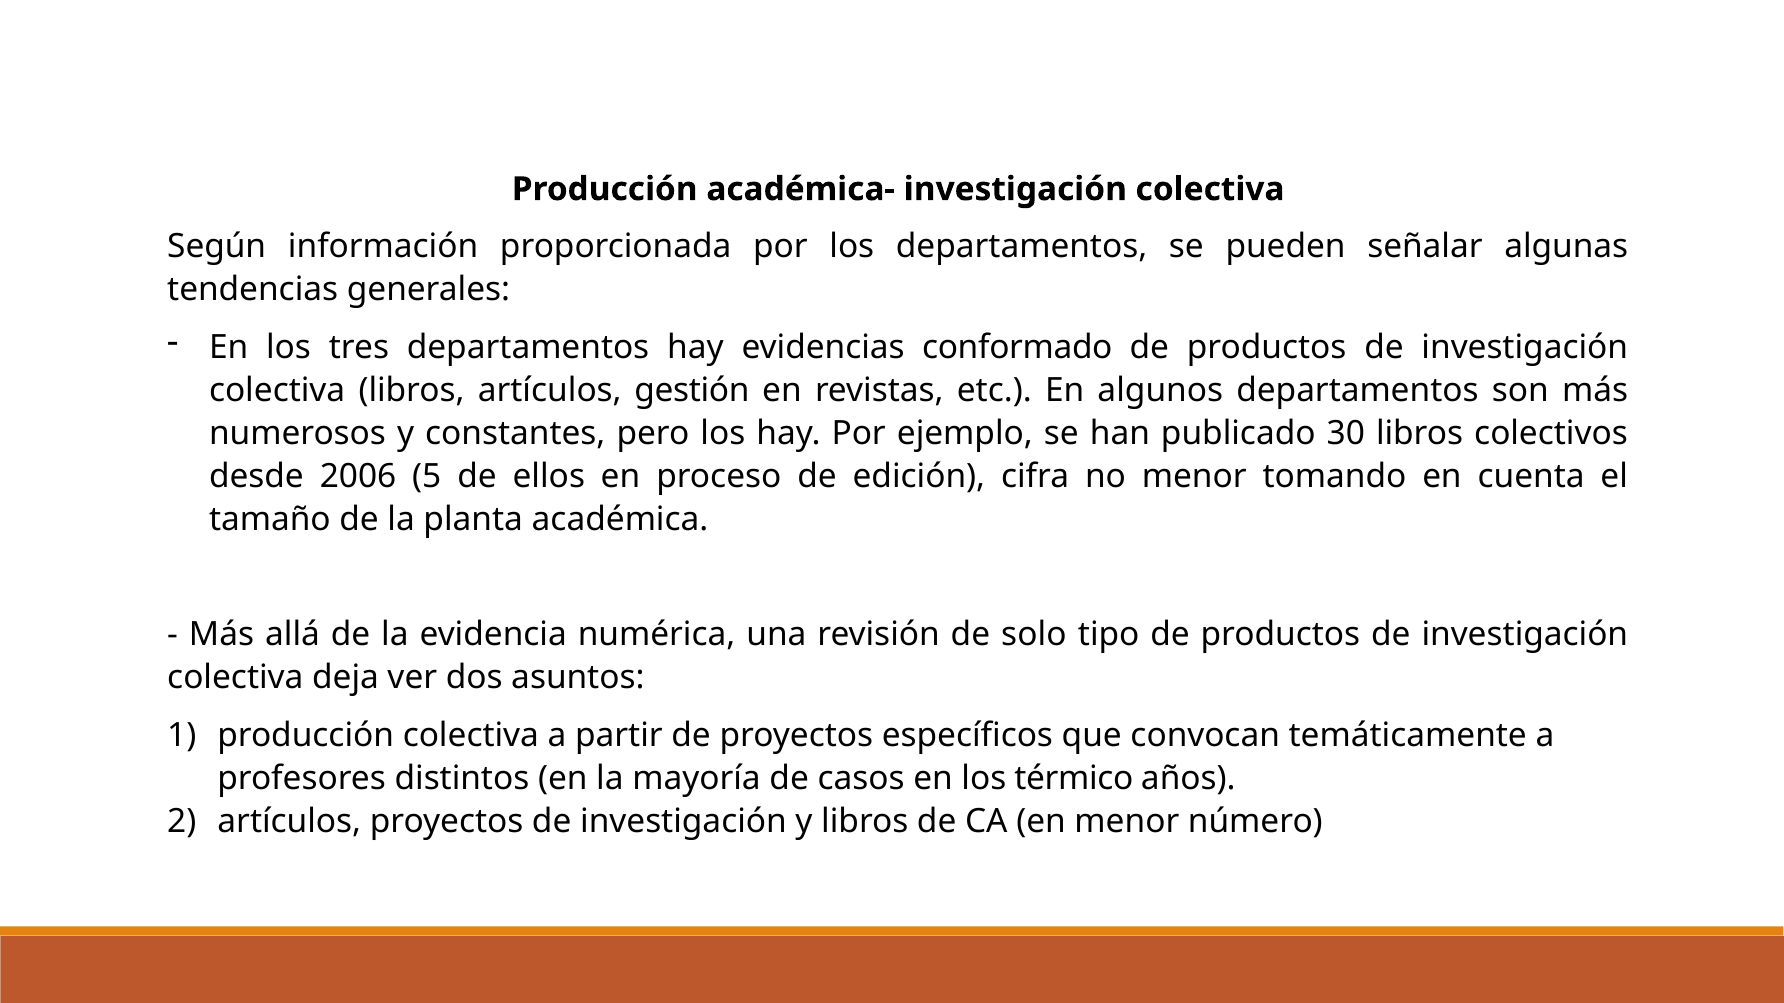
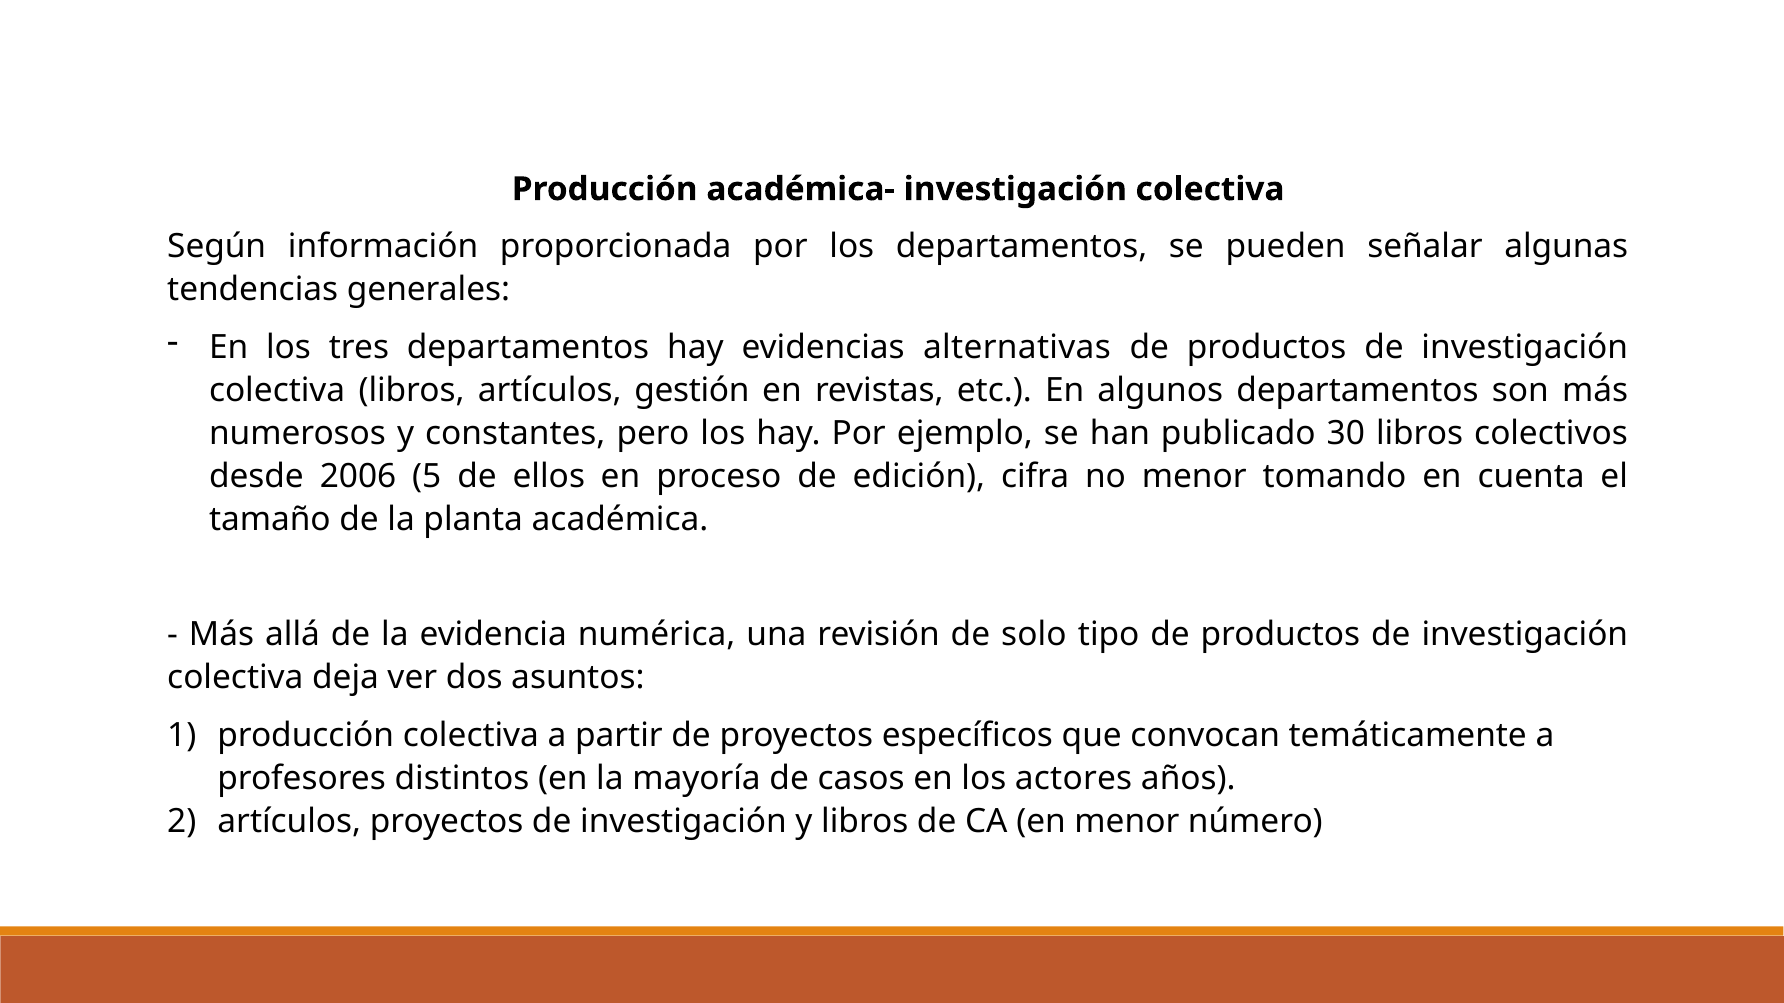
conformado: conformado -> alternativas
térmico: térmico -> actores
